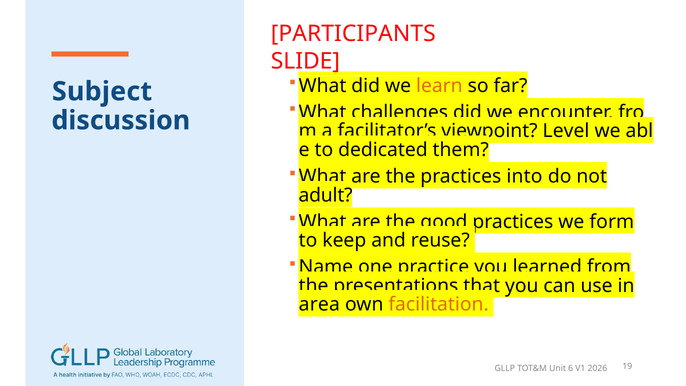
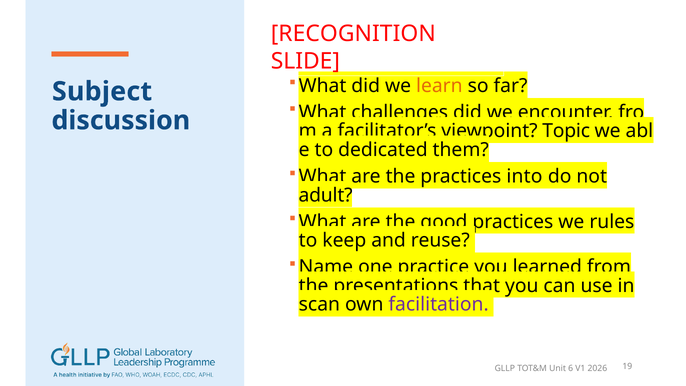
PARTICIPANTS: PARTICIPANTS -> RECOGNITION
Level: Level -> Topic
form: form -> rules
area: area -> scan
facilitation colour: orange -> purple
